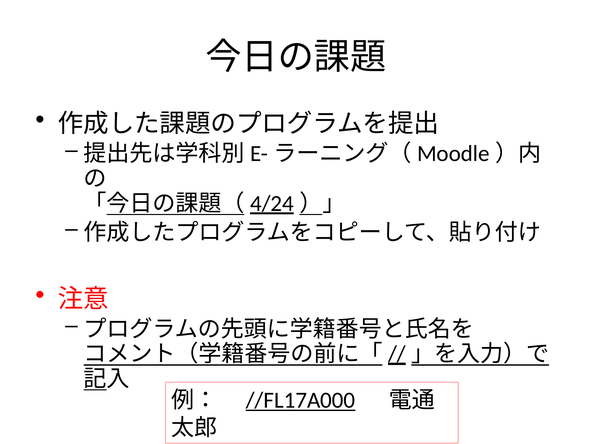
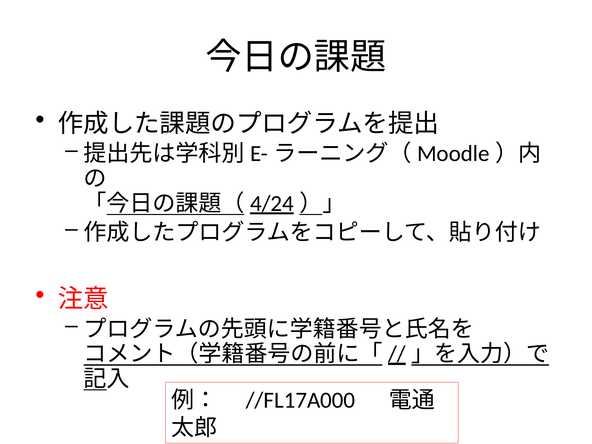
//FL17A000 underline: present -> none
